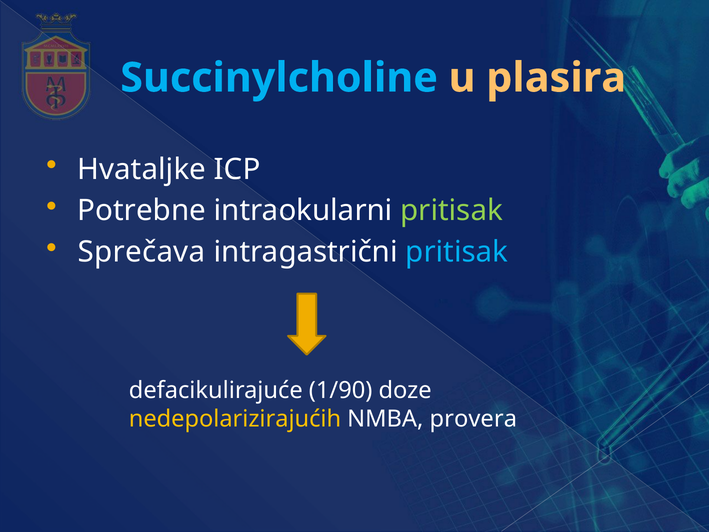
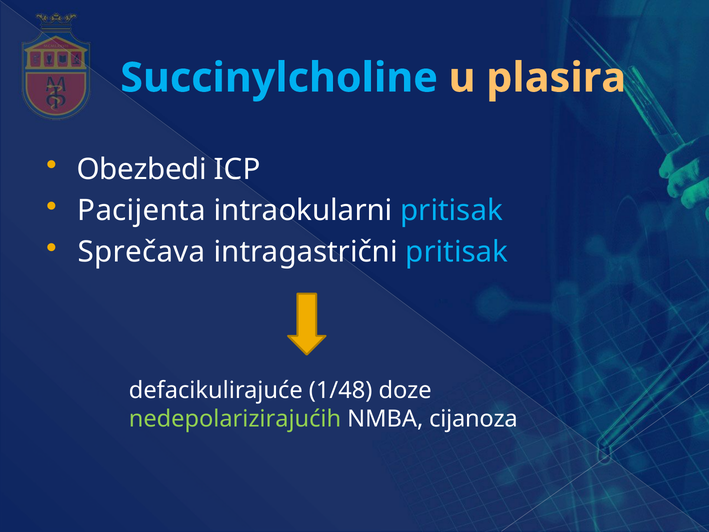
Hvataljke: Hvataljke -> Obezbedi
Potrebne: Potrebne -> Pacijenta
pritisak at (452, 211) colour: light green -> light blue
1/90: 1/90 -> 1/48
nedepolarizirajućih colour: yellow -> light green
provera: provera -> cijanoza
